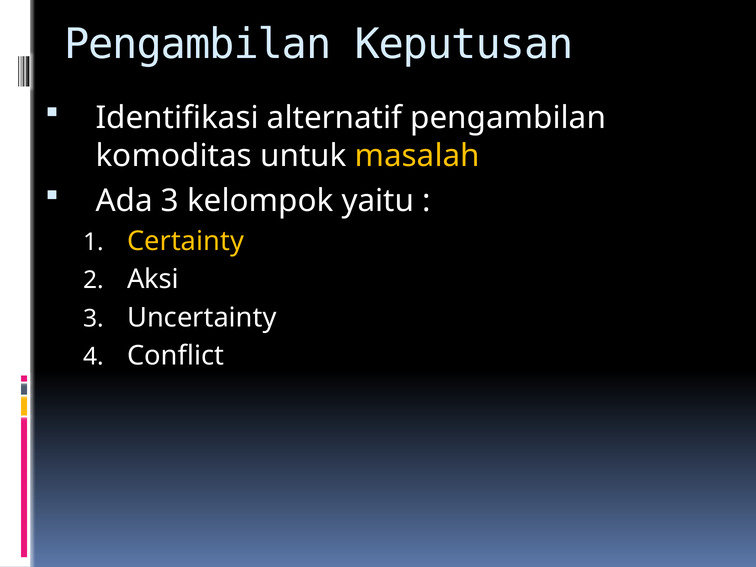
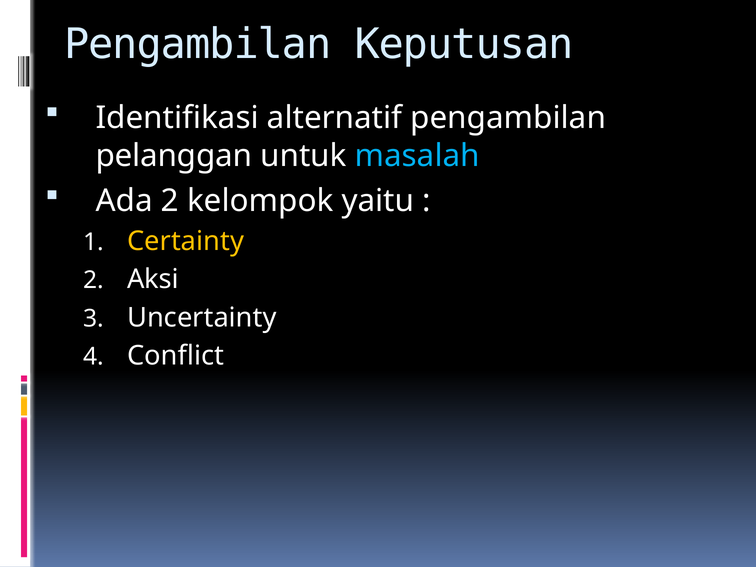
komoditas: komoditas -> pelanggan
masalah colour: yellow -> light blue
Ada 3: 3 -> 2
